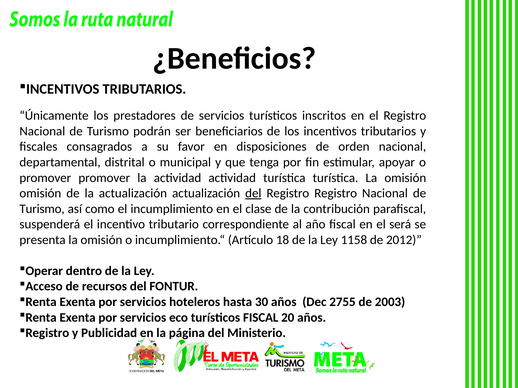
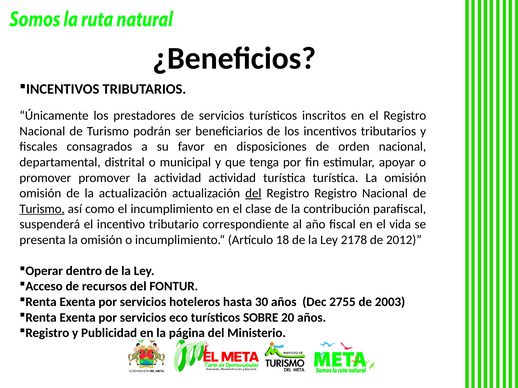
Turismo at (42, 209) underline: none -> present
será: será -> vida
1158: 1158 -> 2178
turísticos FISCAL: FISCAL -> SOBRE
